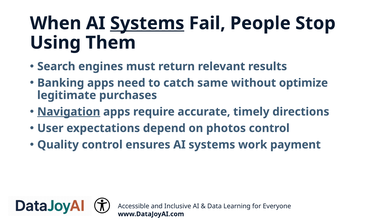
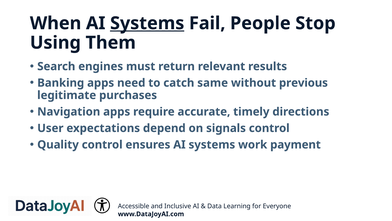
optimize: optimize -> previous
Navigation underline: present -> none
photos: photos -> signals
